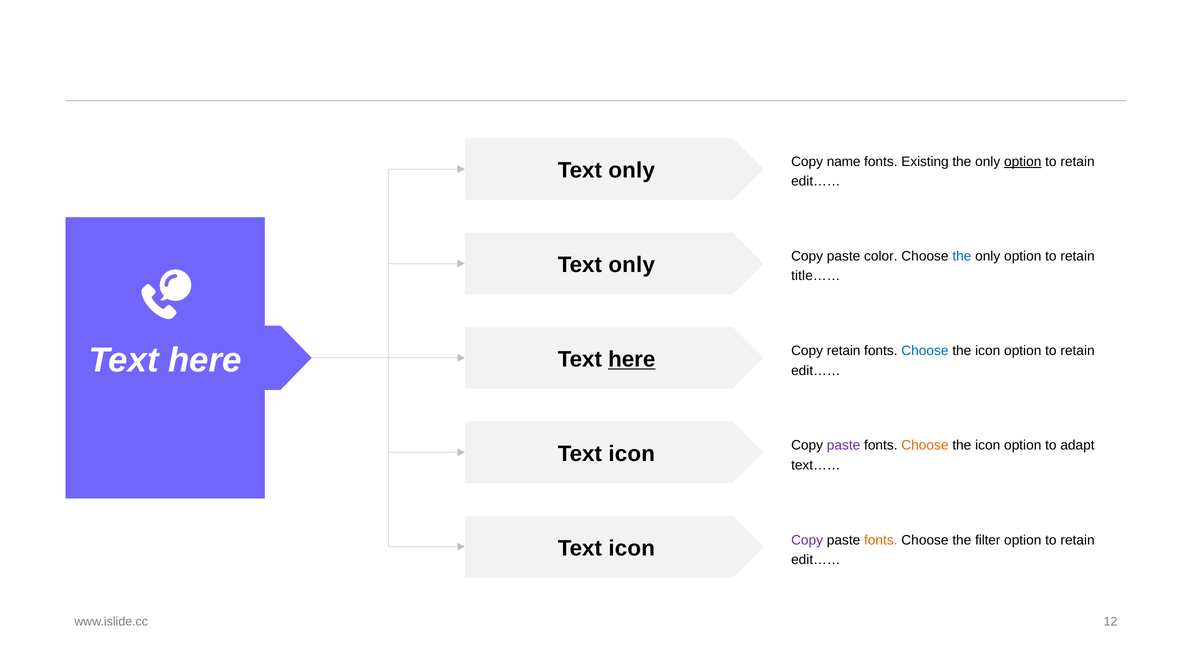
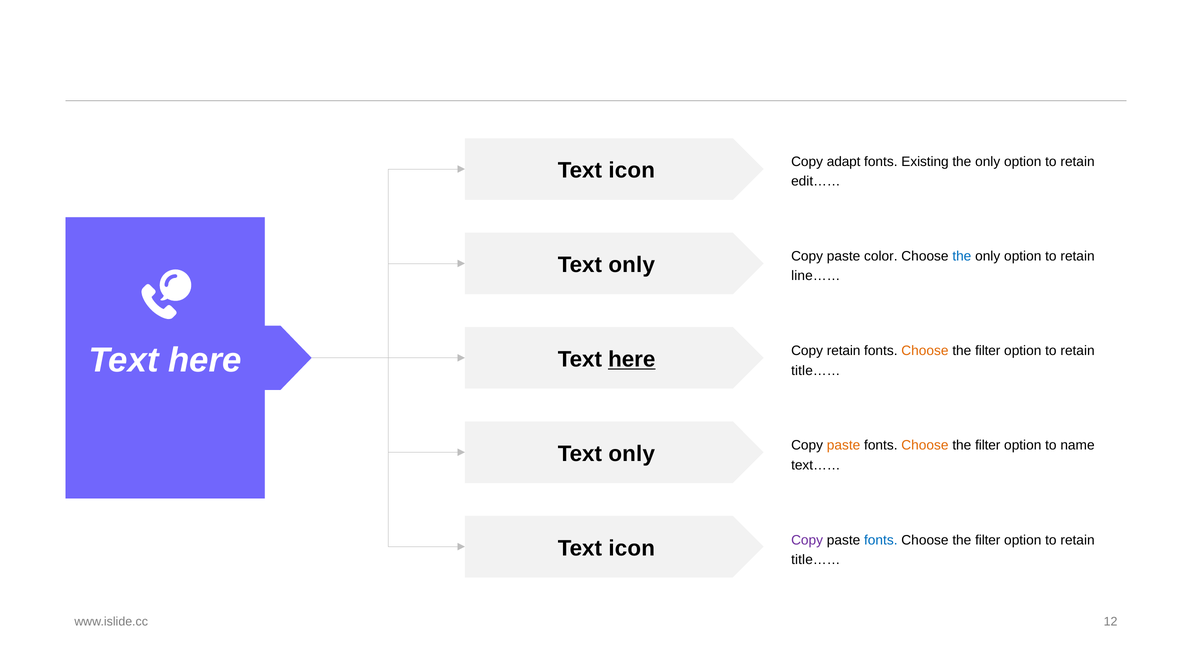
name: name -> adapt
option at (1023, 161) underline: present -> none
only at (632, 170): only -> icon
title……: title…… -> line……
Choose at (925, 351) colour: blue -> orange
icon at (988, 351): icon -> filter
edit…… at (816, 370): edit…… -> title……
paste at (844, 445) colour: purple -> orange
icon at (988, 445): icon -> filter
adapt: adapt -> name
icon at (632, 453): icon -> only
fonts at (881, 540) colour: orange -> blue
edit…… at (816, 559): edit…… -> title……
